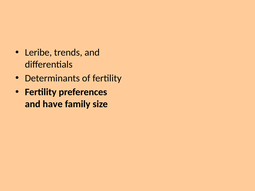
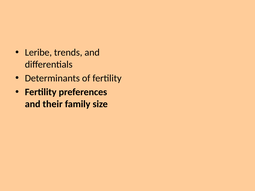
have: have -> their
